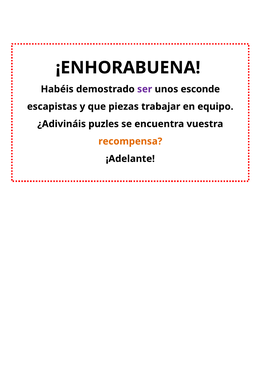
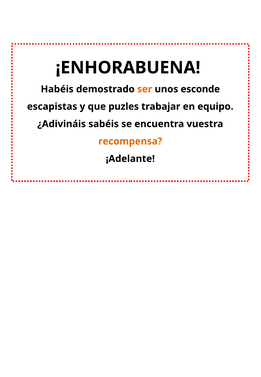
ser colour: purple -> orange
piezas: piezas -> puzles
puzles: puzles -> sabéis
